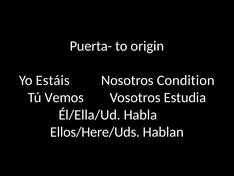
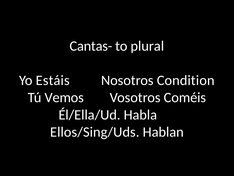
Puerta-: Puerta- -> Cantas-
origin: origin -> plural
Estudia: Estudia -> Coméis
Ellos/Here/Uds: Ellos/Here/Uds -> Ellos/Sing/Uds
